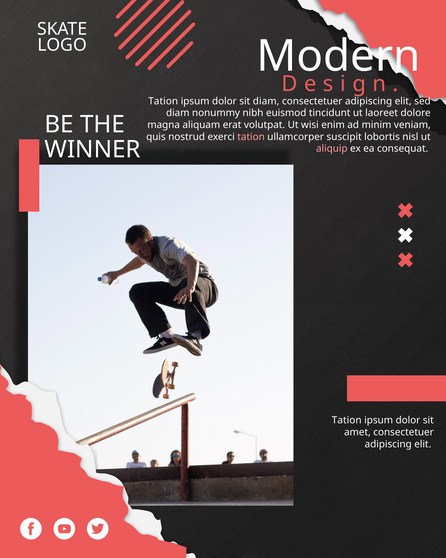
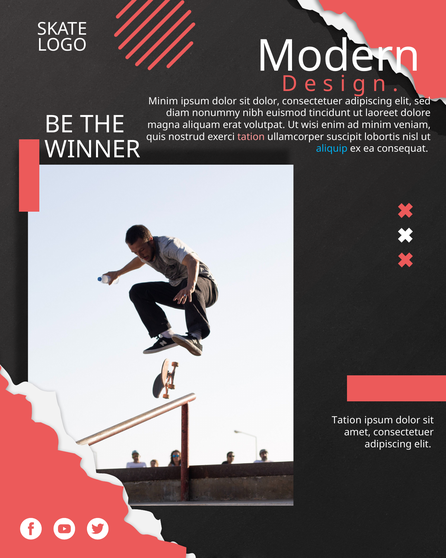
Tation at (163, 101): Tation -> Minim
sit diam: diam -> dolor
aliquip colour: pink -> light blue
